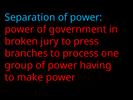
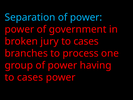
press at (86, 41): press -> cases
make at (30, 77): make -> cases
